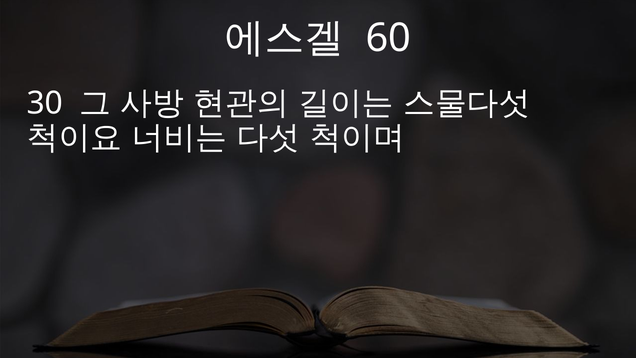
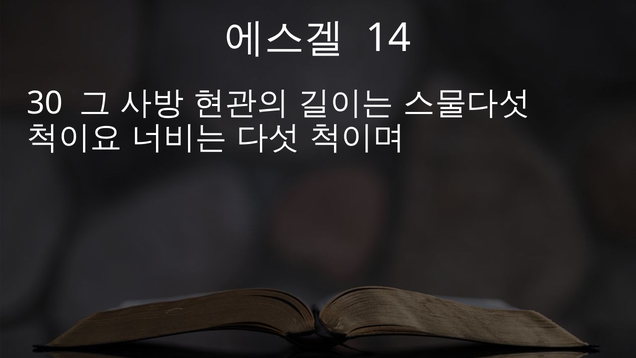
60: 60 -> 14
